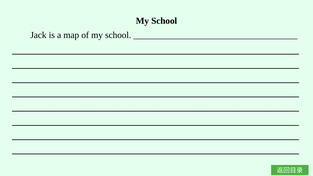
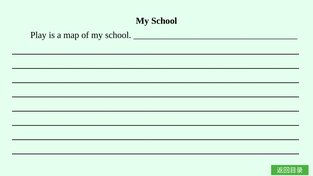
Jack: Jack -> Play
